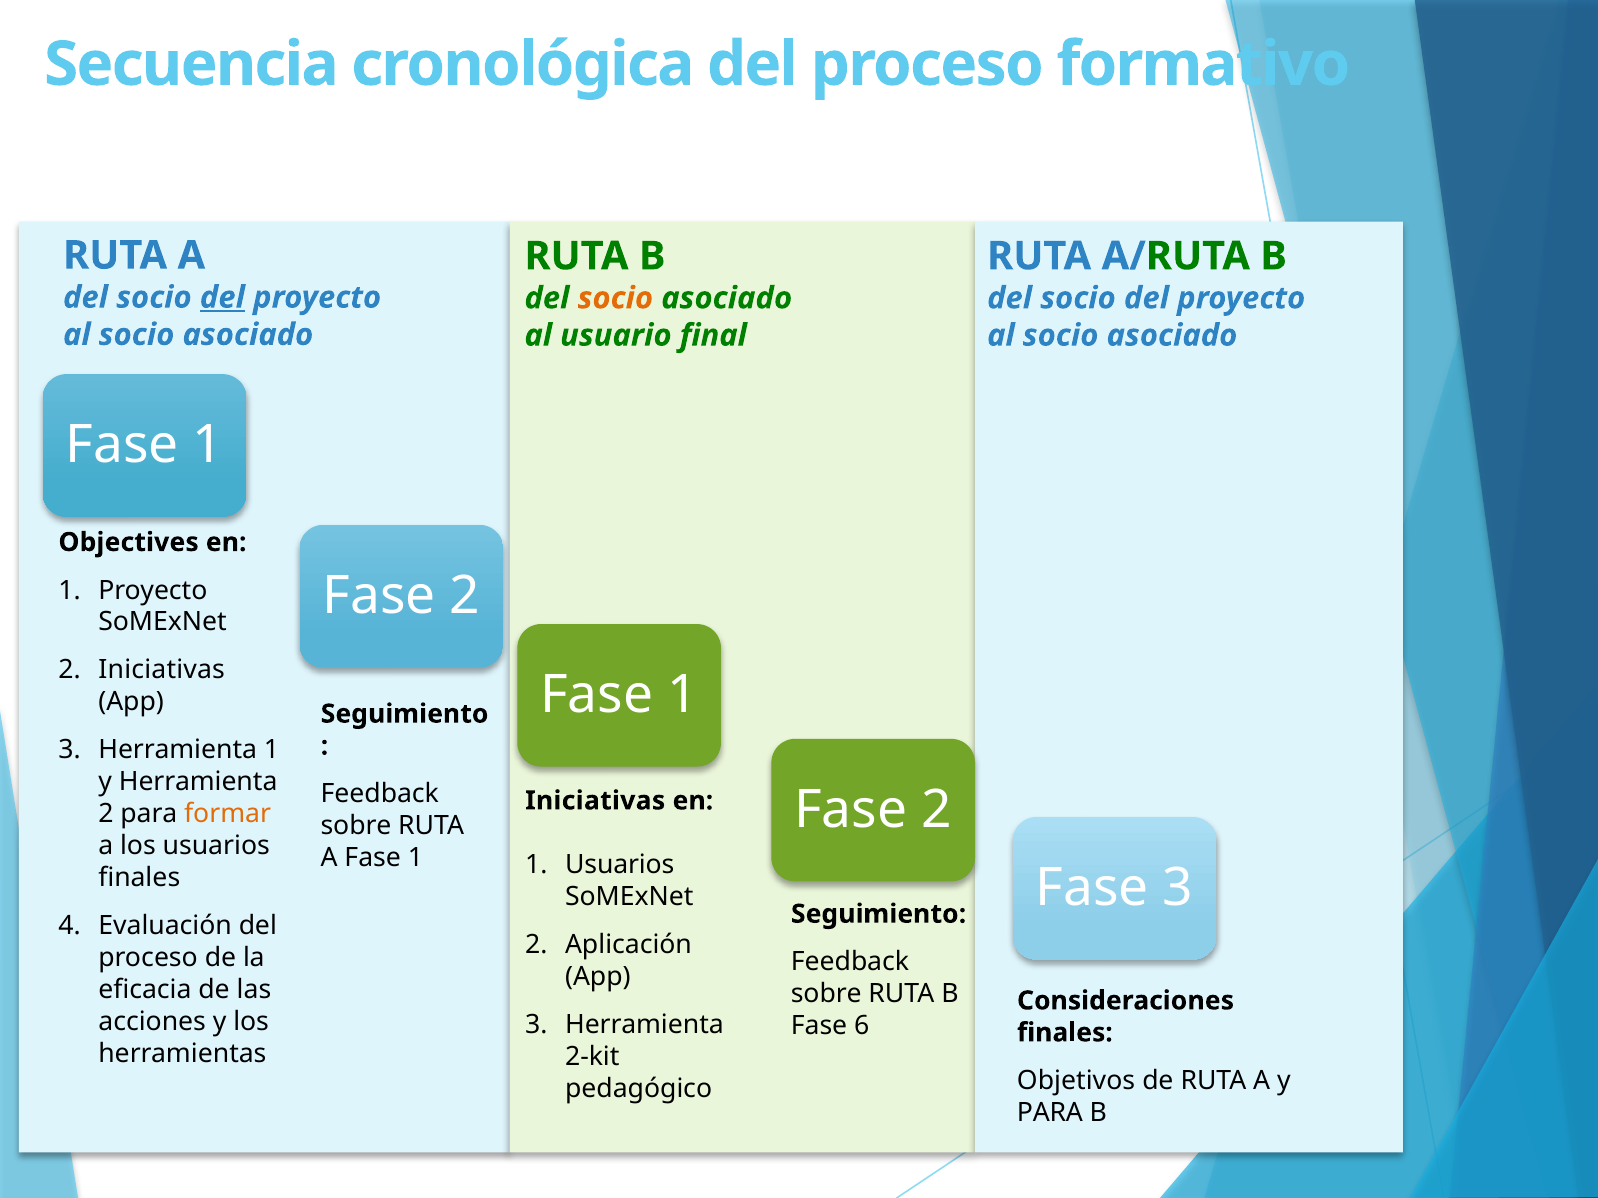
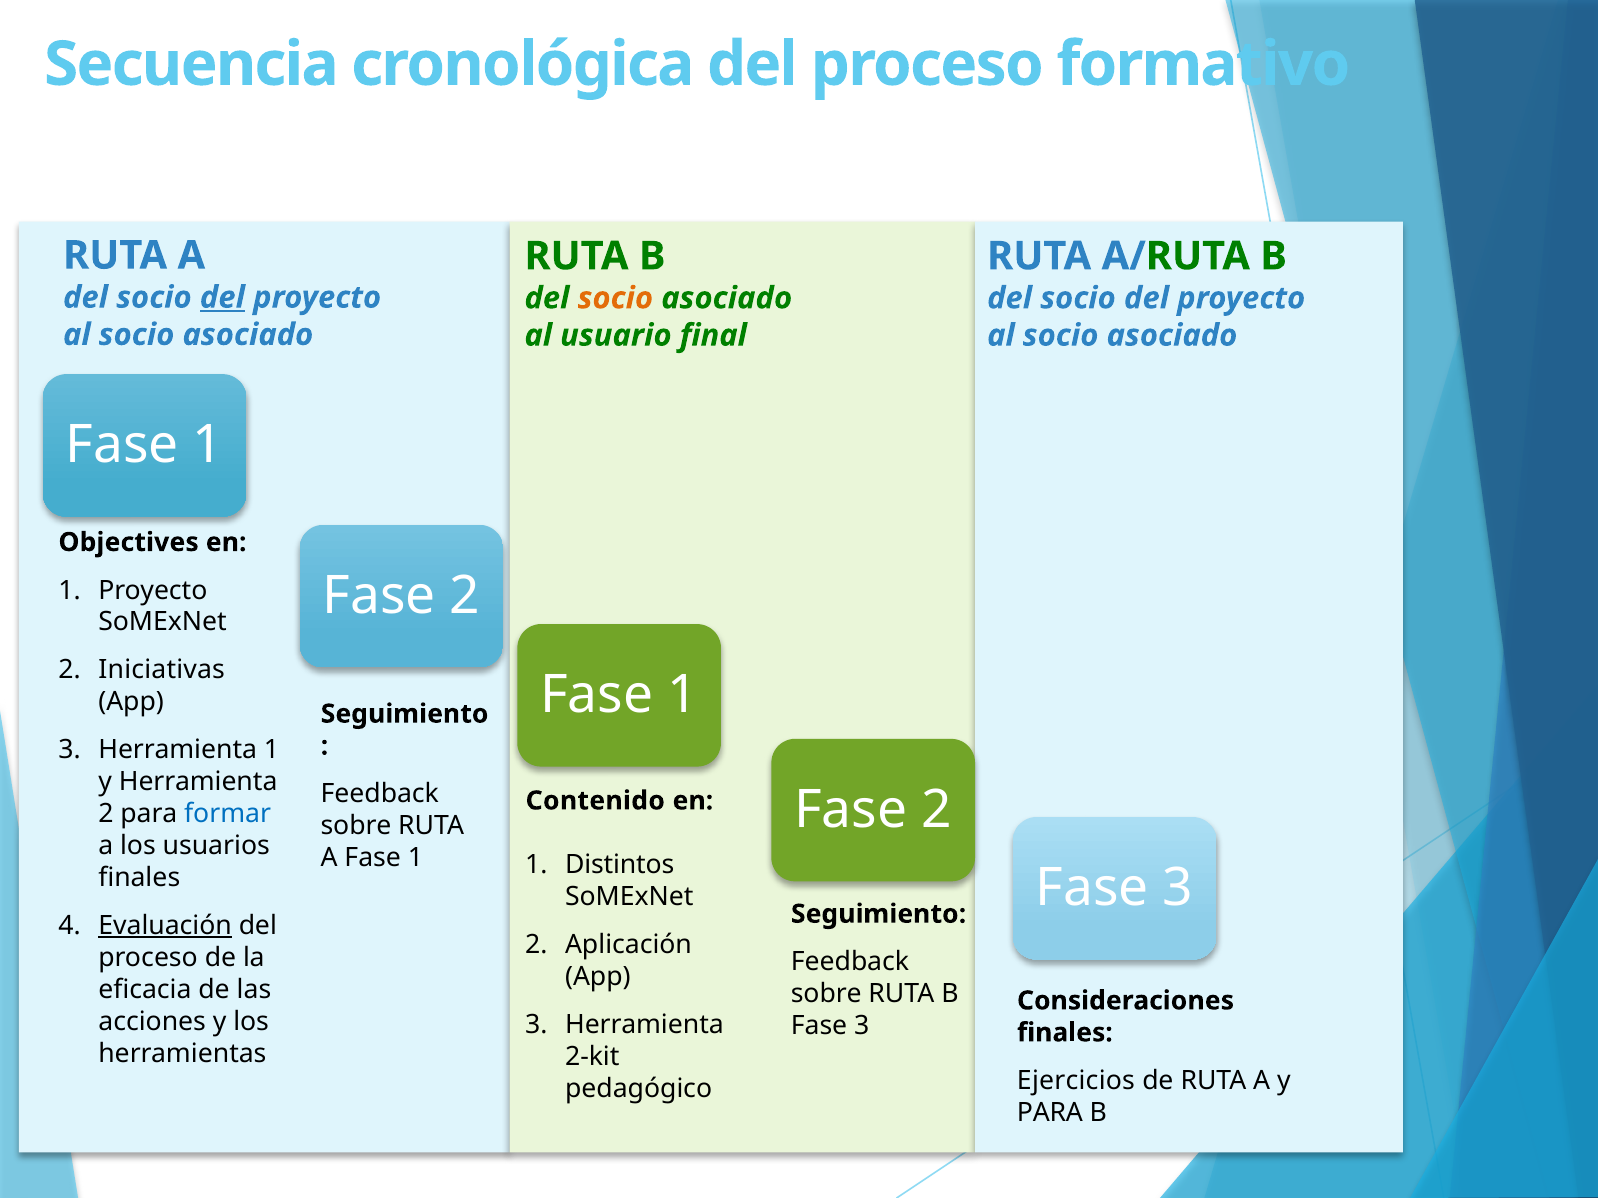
Iniciativas at (595, 801): Iniciativas -> Contenido
formar colour: orange -> blue
1 Usuarios: Usuarios -> Distintos
Evaluación underline: none -> present
6 at (862, 1026): 6 -> 3
Objetivos: Objetivos -> Ejercicios
